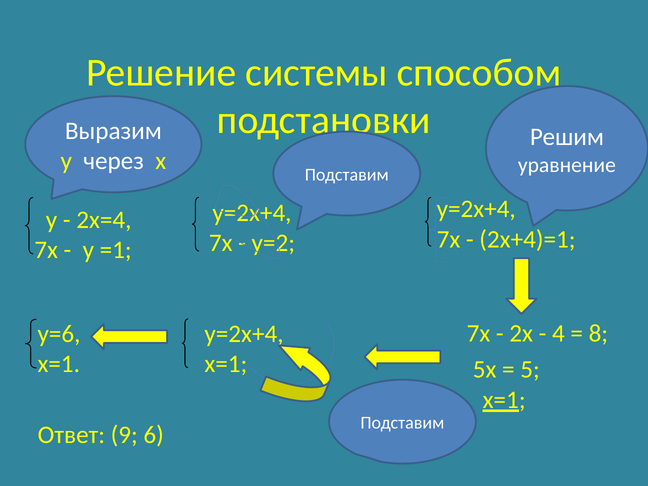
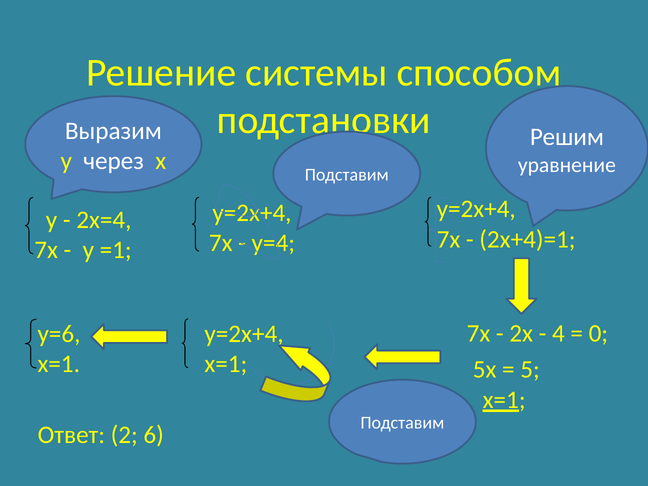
у=2: у=2 -> у=4
8: 8 -> 0
9: 9 -> 2
